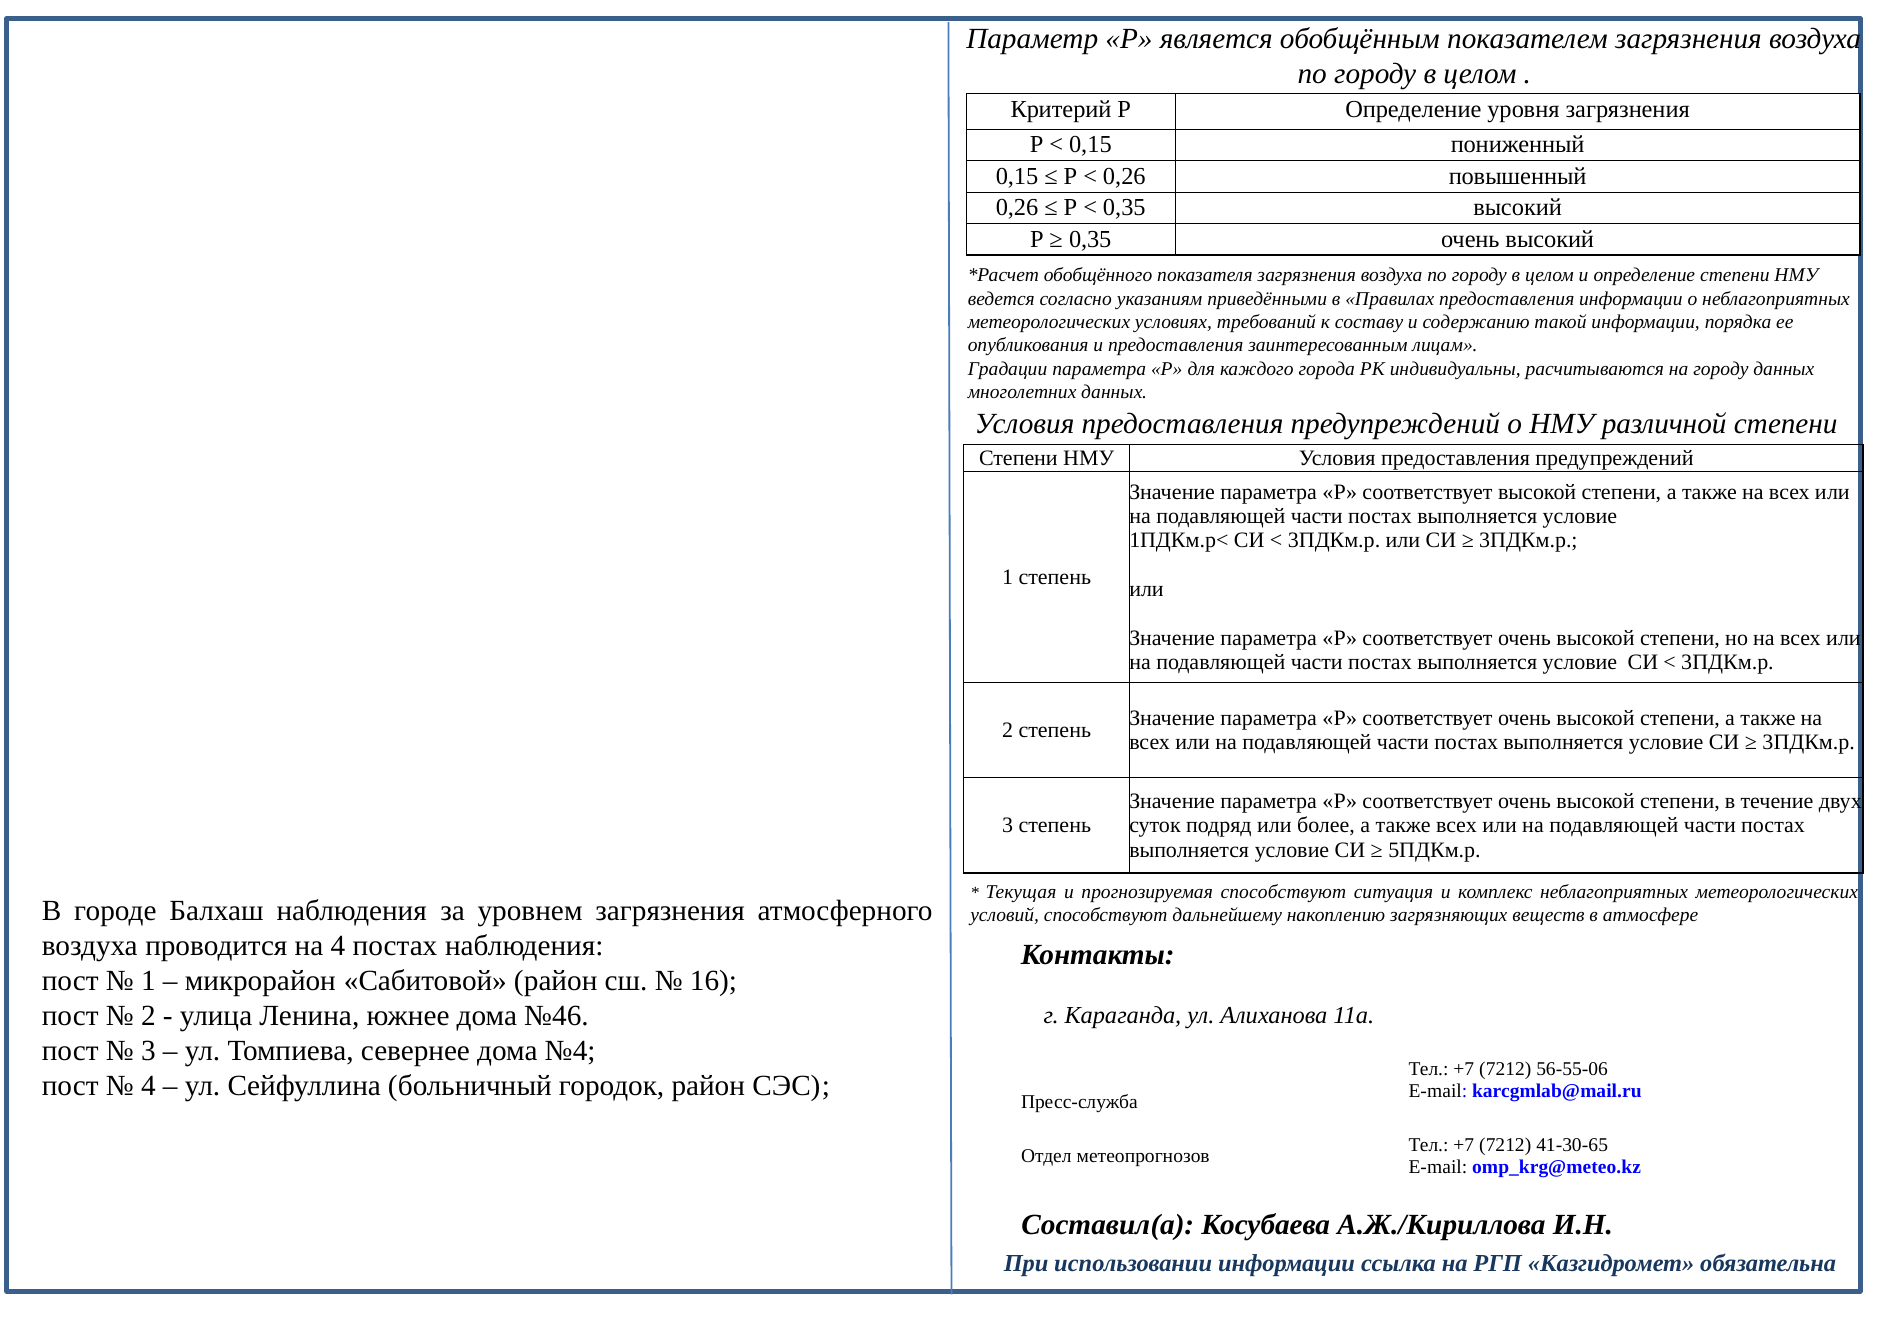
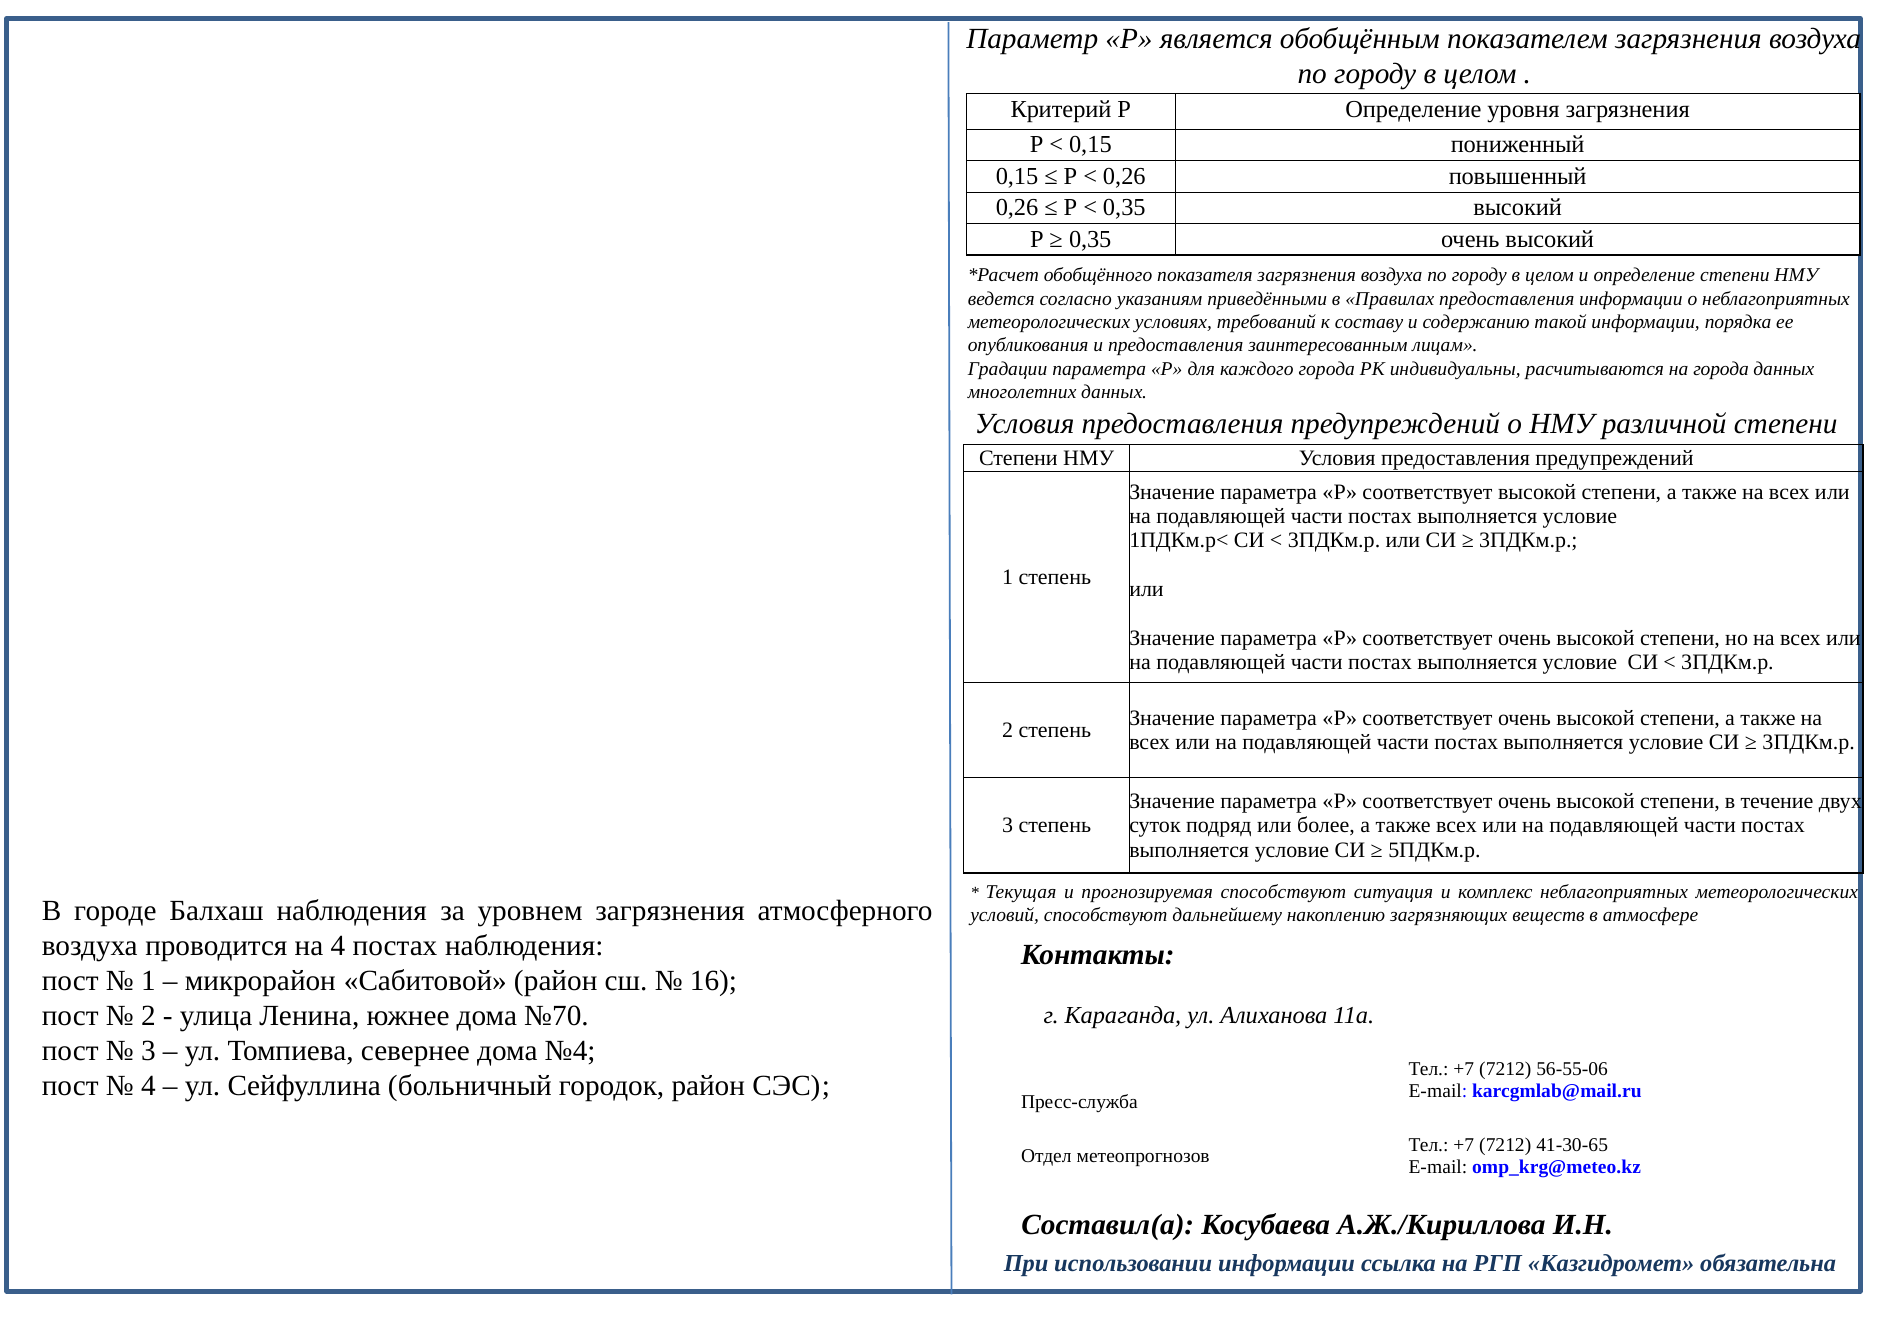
на городу: городу -> города
№46: №46 -> №70
